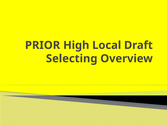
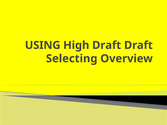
PRIOR: PRIOR -> USING
High Local: Local -> Draft
